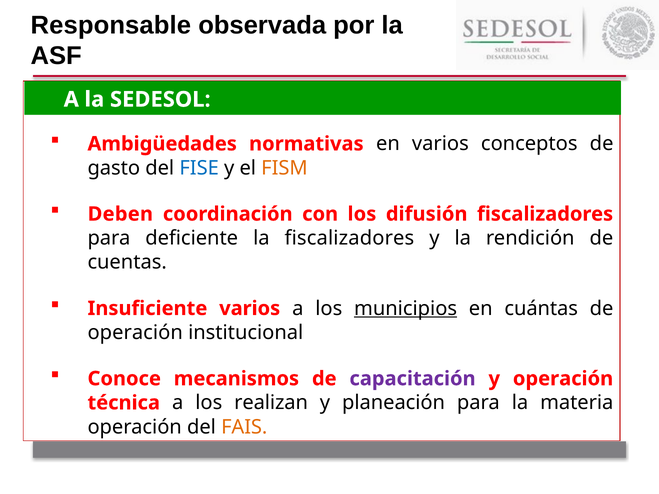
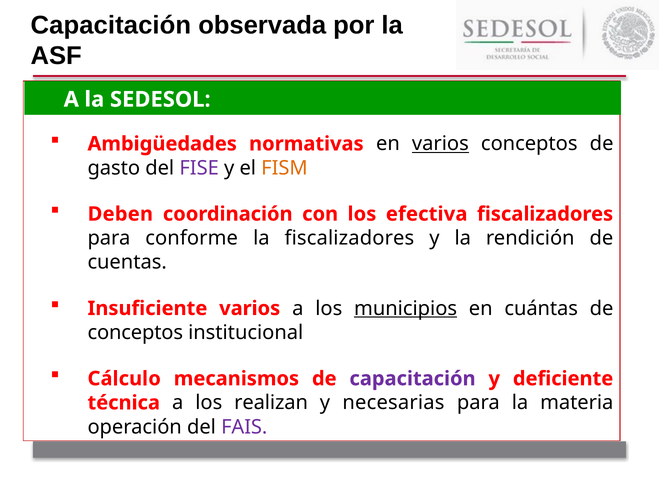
Responsable at (111, 25): Responsable -> Capacitación
varios at (440, 144) underline: none -> present
FISE colour: blue -> purple
difusión: difusión -> efectiva
deficiente: deficiente -> conforme
operación at (135, 333): operación -> conceptos
Conoce: Conoce -> Cálculo
y operación: operación -> deficiente
planeación: planeación -> necesarias
FAIS colour: orange -> purple
